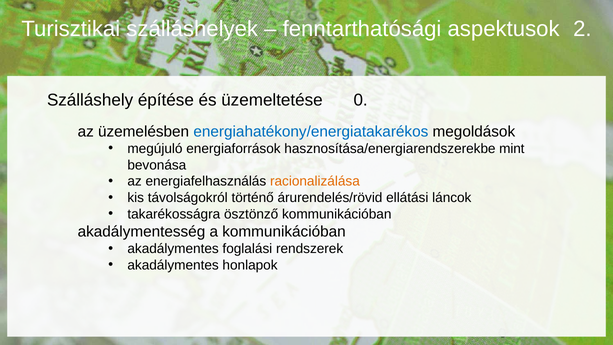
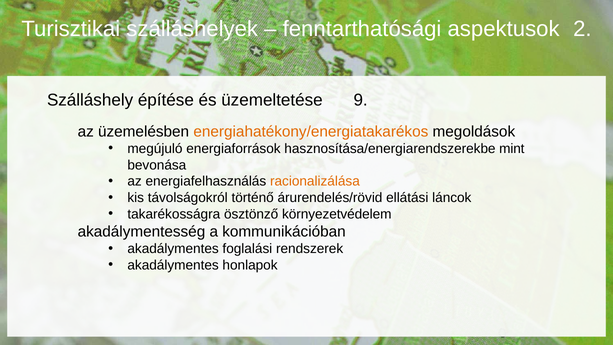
0: 0 -> 9
energiahatékony/energiatakarékos colour: blue -> orange
ösztönző kommunikációban: kommunikációban -> környezetvédelem
